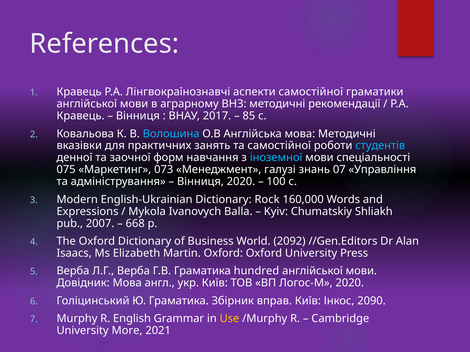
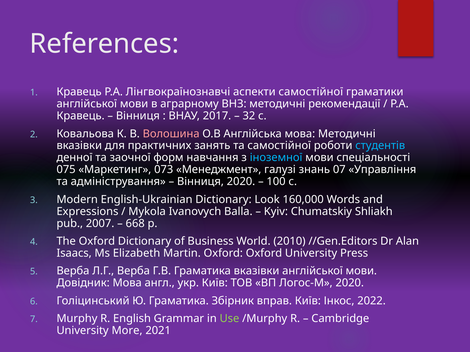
85: 85 -> 32
Волошина colour: light blue -> pink
Rock: Rock -> Look
2092: 2092 -> 2010
Граматика hundred: hundred -> вказівки
2090: 2090 -> 2022
Use colour: yellow -> light green
